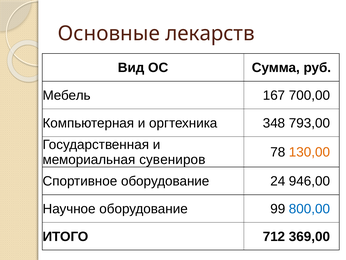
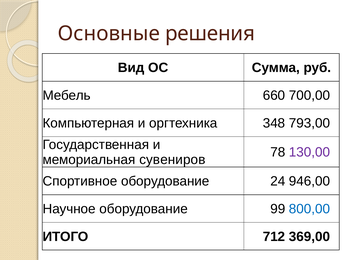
лекарств: лекарств -> решения
167: 167 -> 660
130,00 colour: orange -> purple
